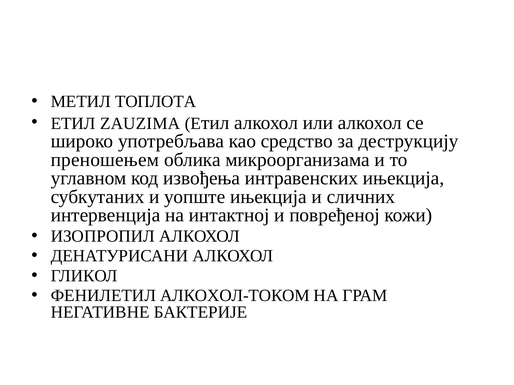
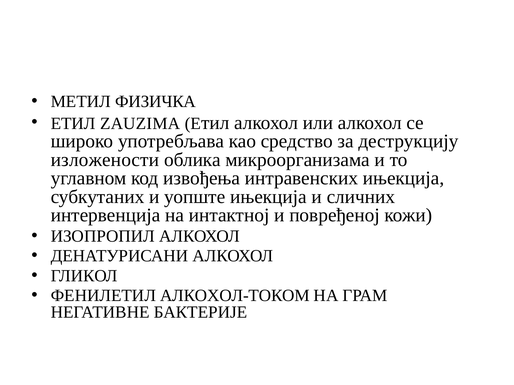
ТОПЛОТА: ТОПЛОТА -> ФИЗИЧКА
преношењем: преношењем -> изложености
